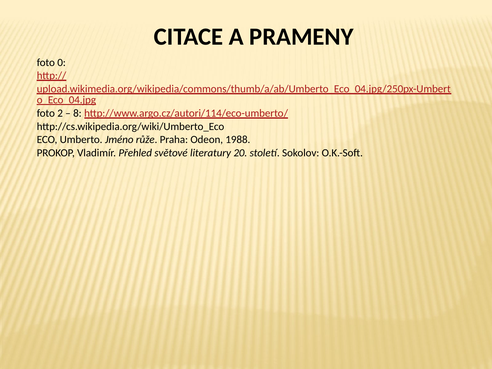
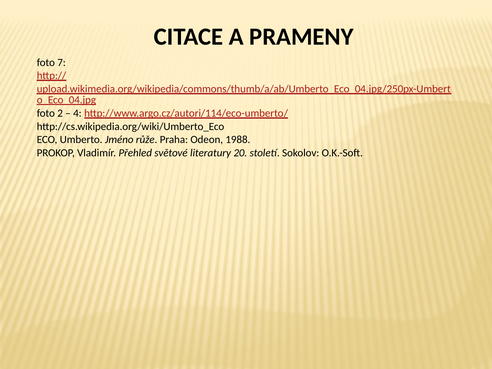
0: 0 -> 7
8: 8 -> 4
